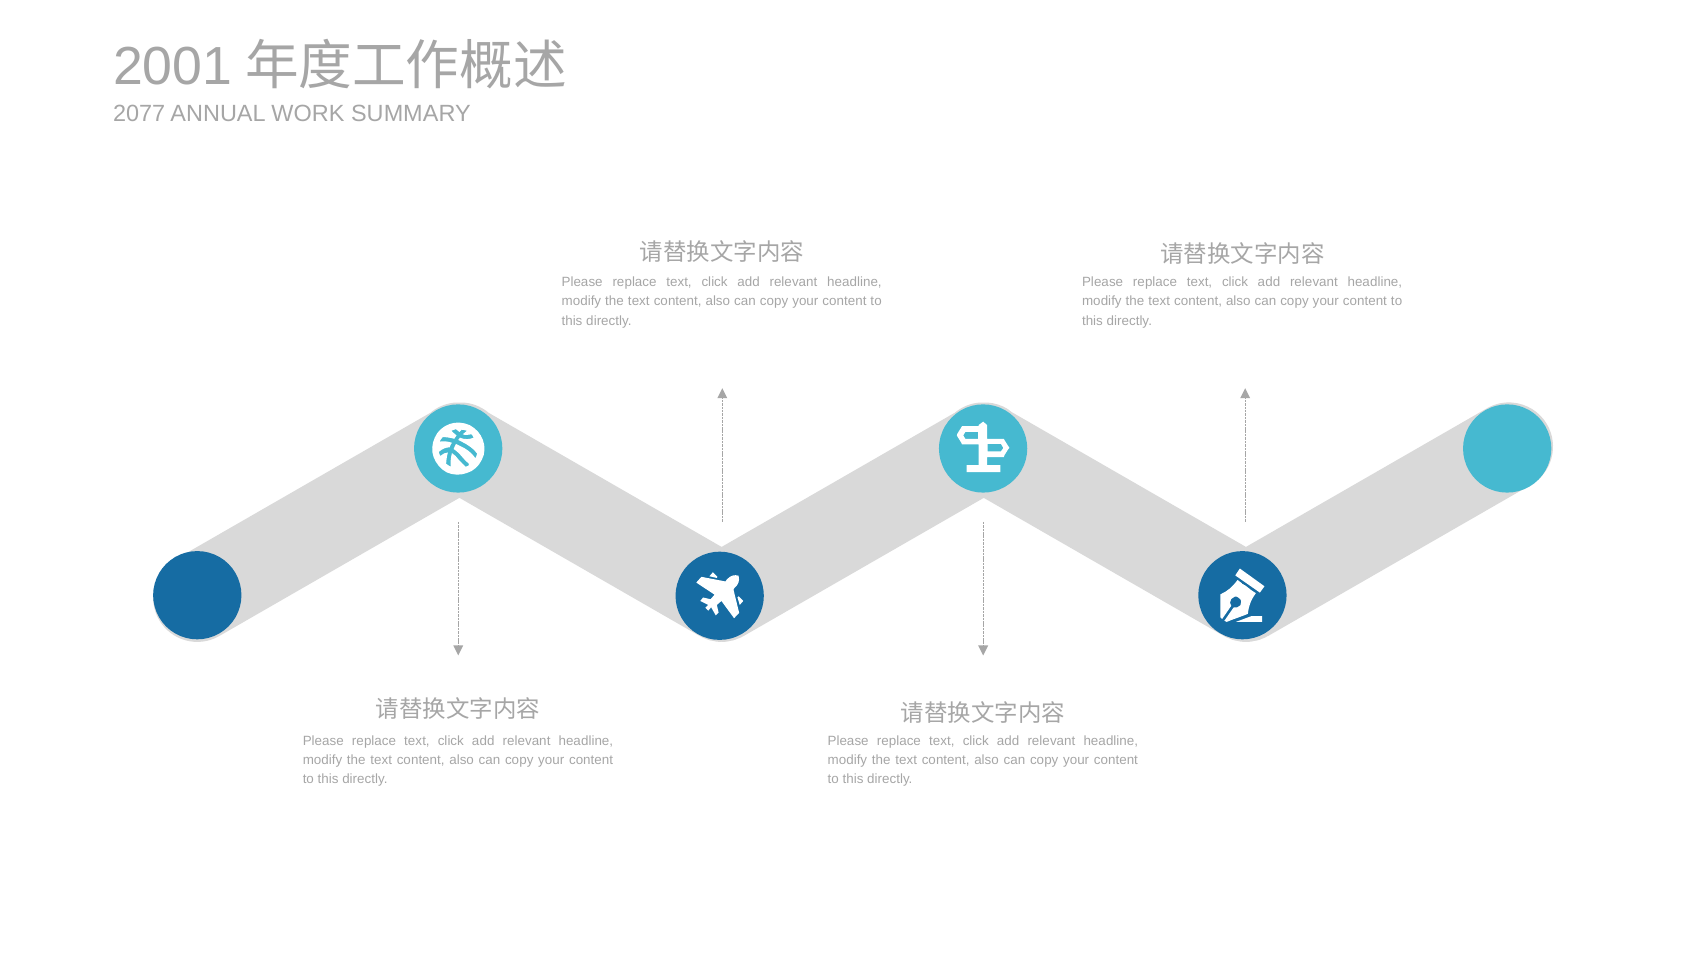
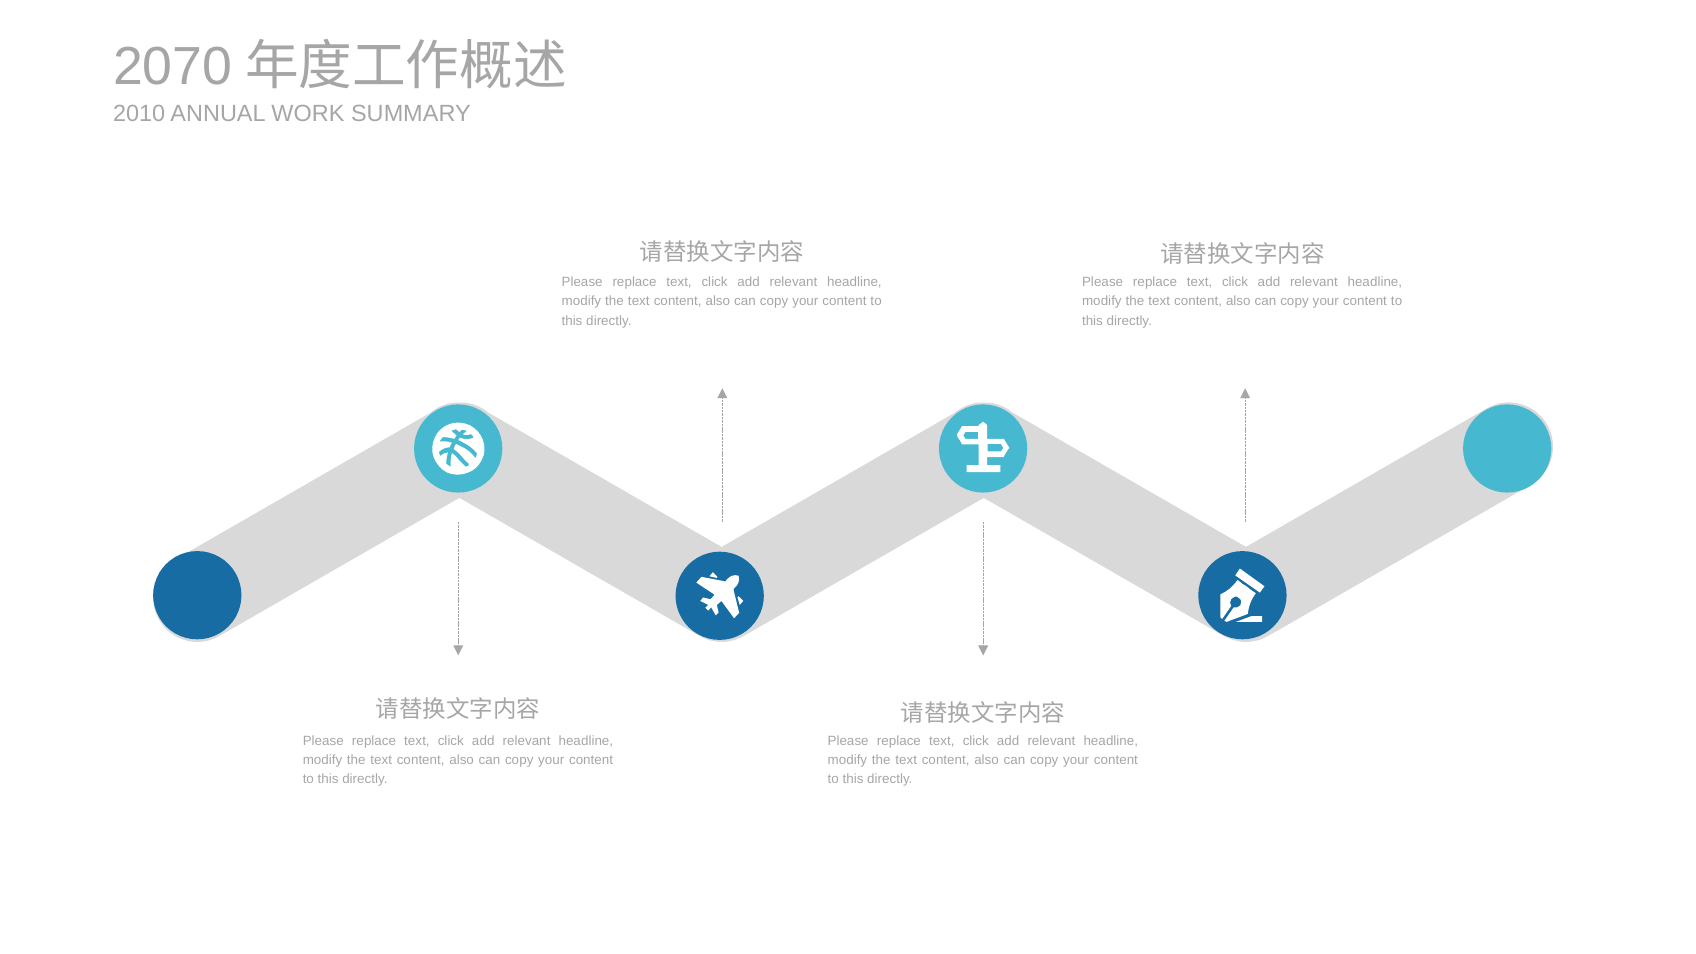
2001: 2001 -> 2070
2077: 2077 -> 2010
